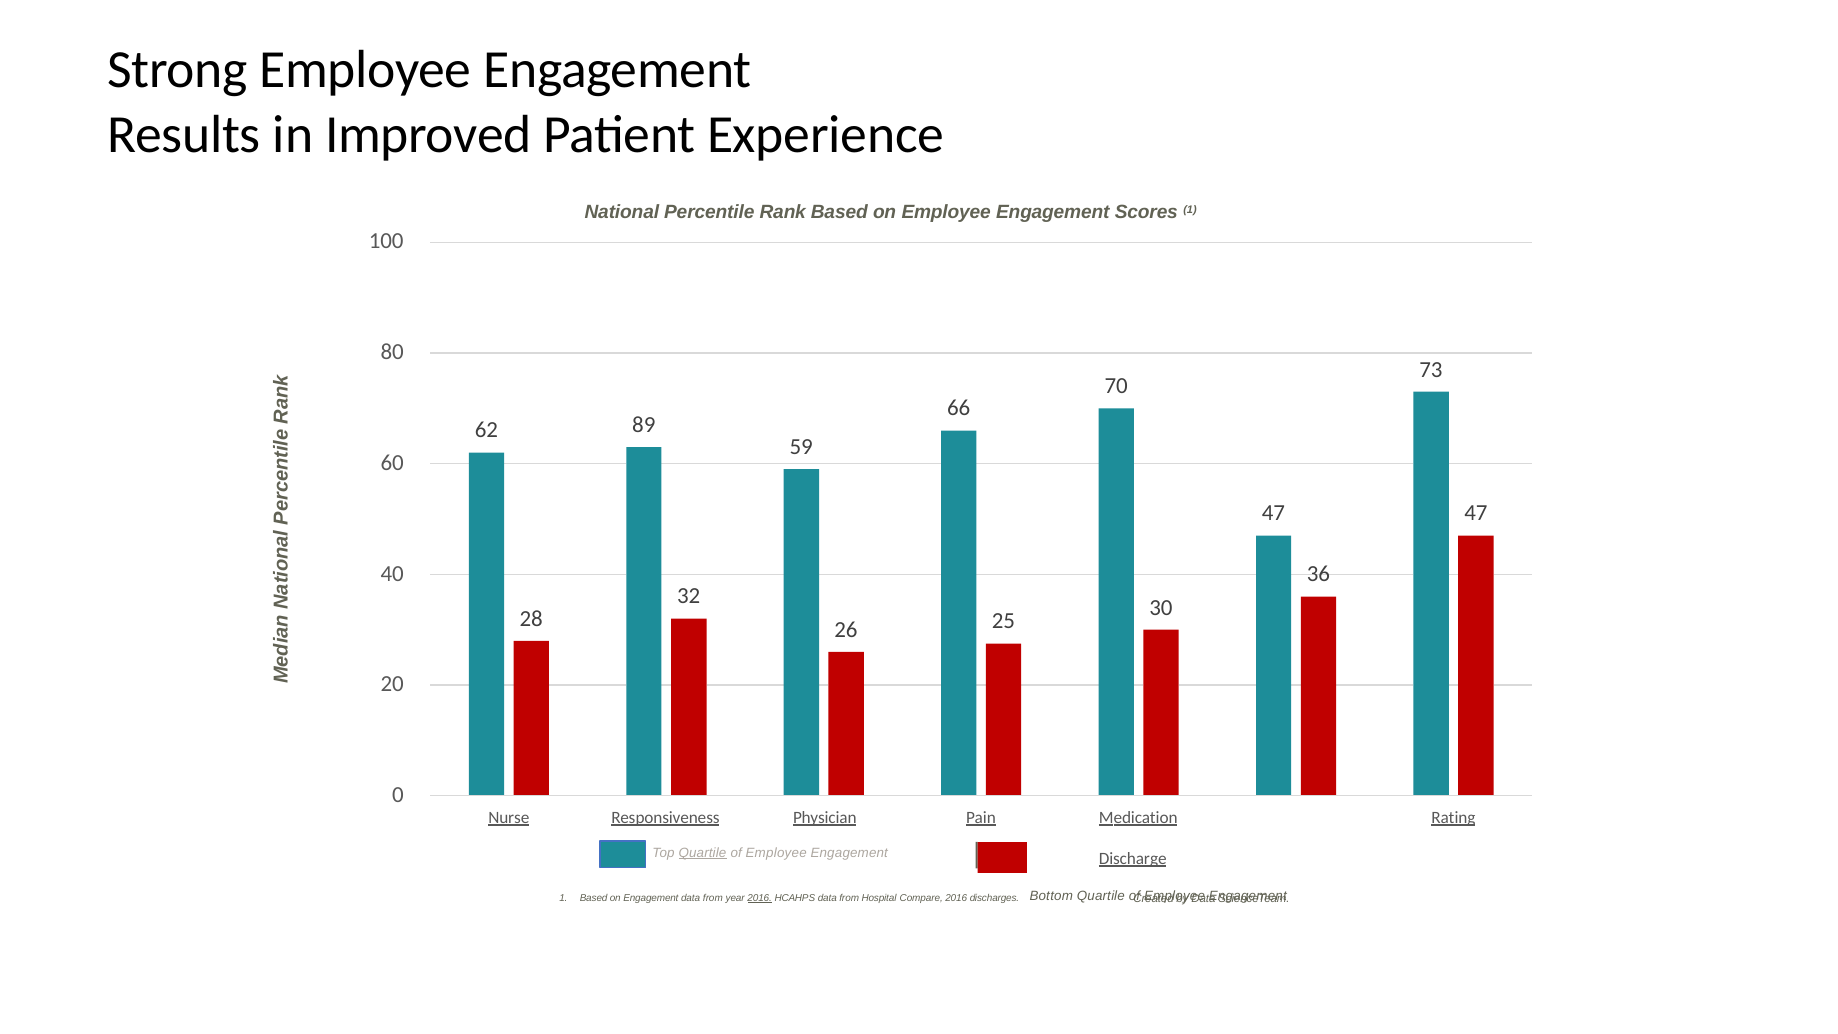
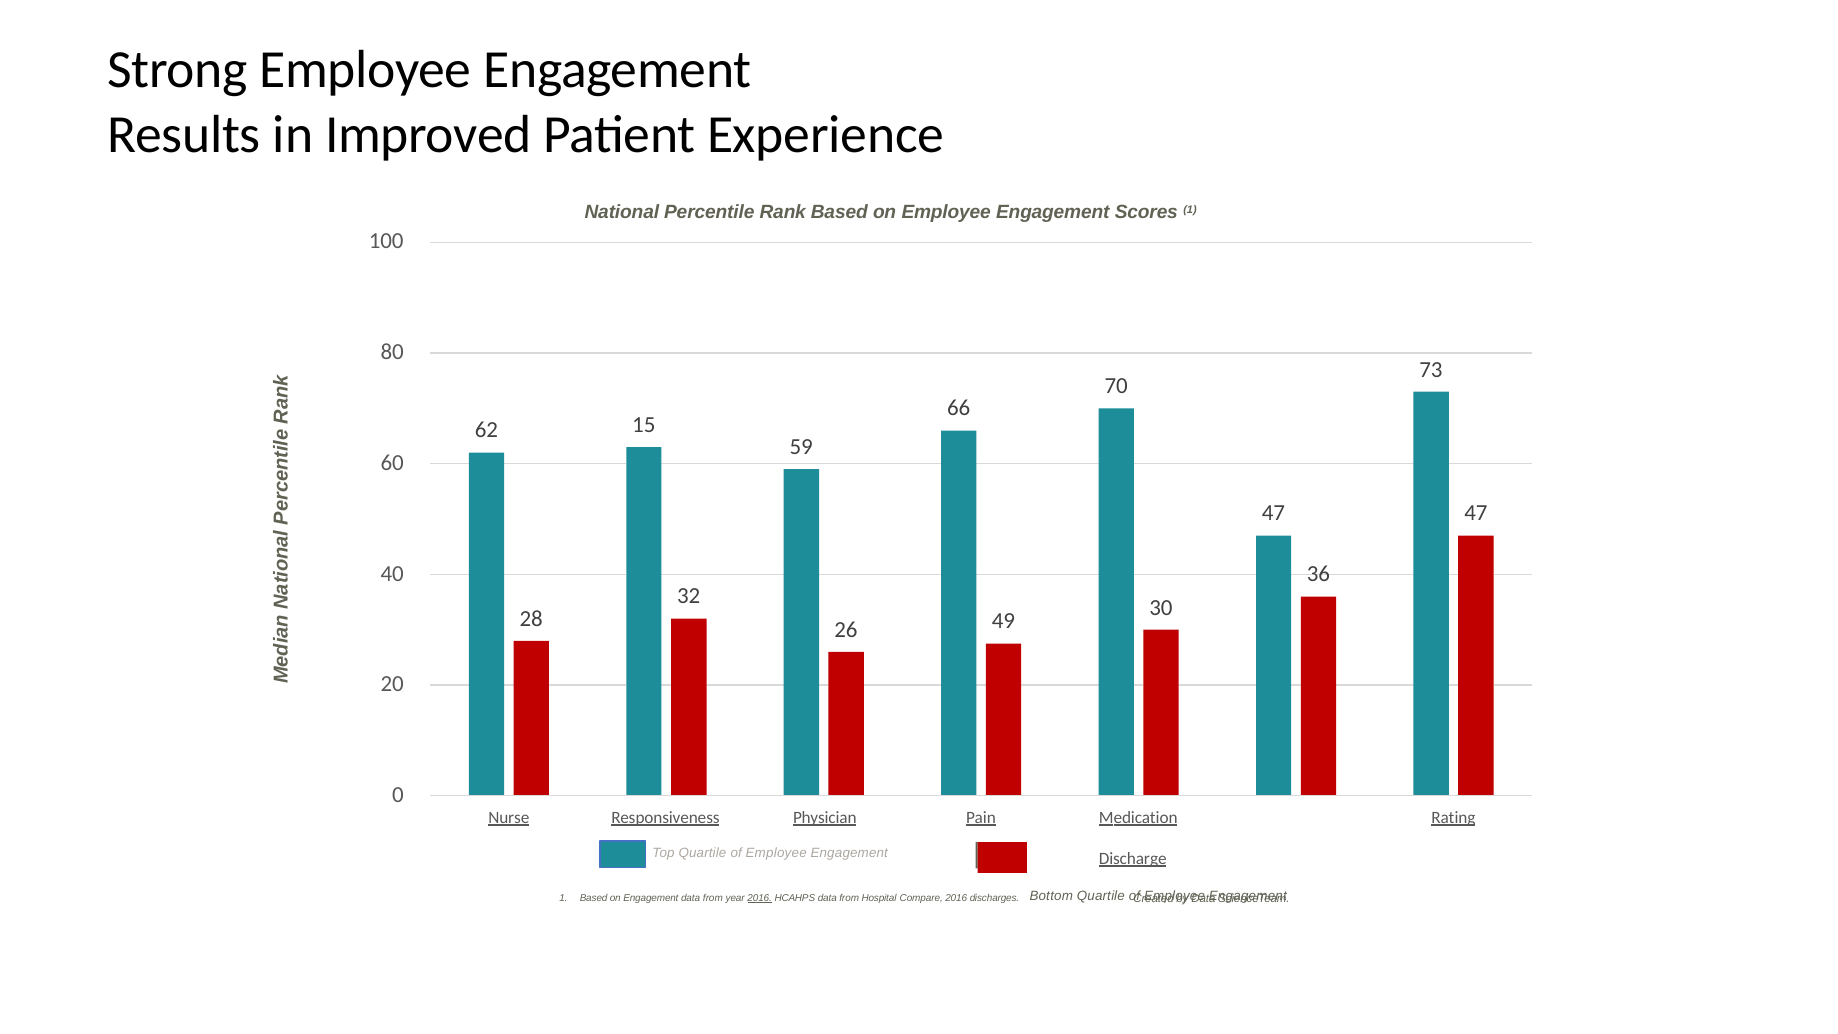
89: 89 -> 15
25: 25 -> 49
Quartile at (702, 853) underline: present -> none
